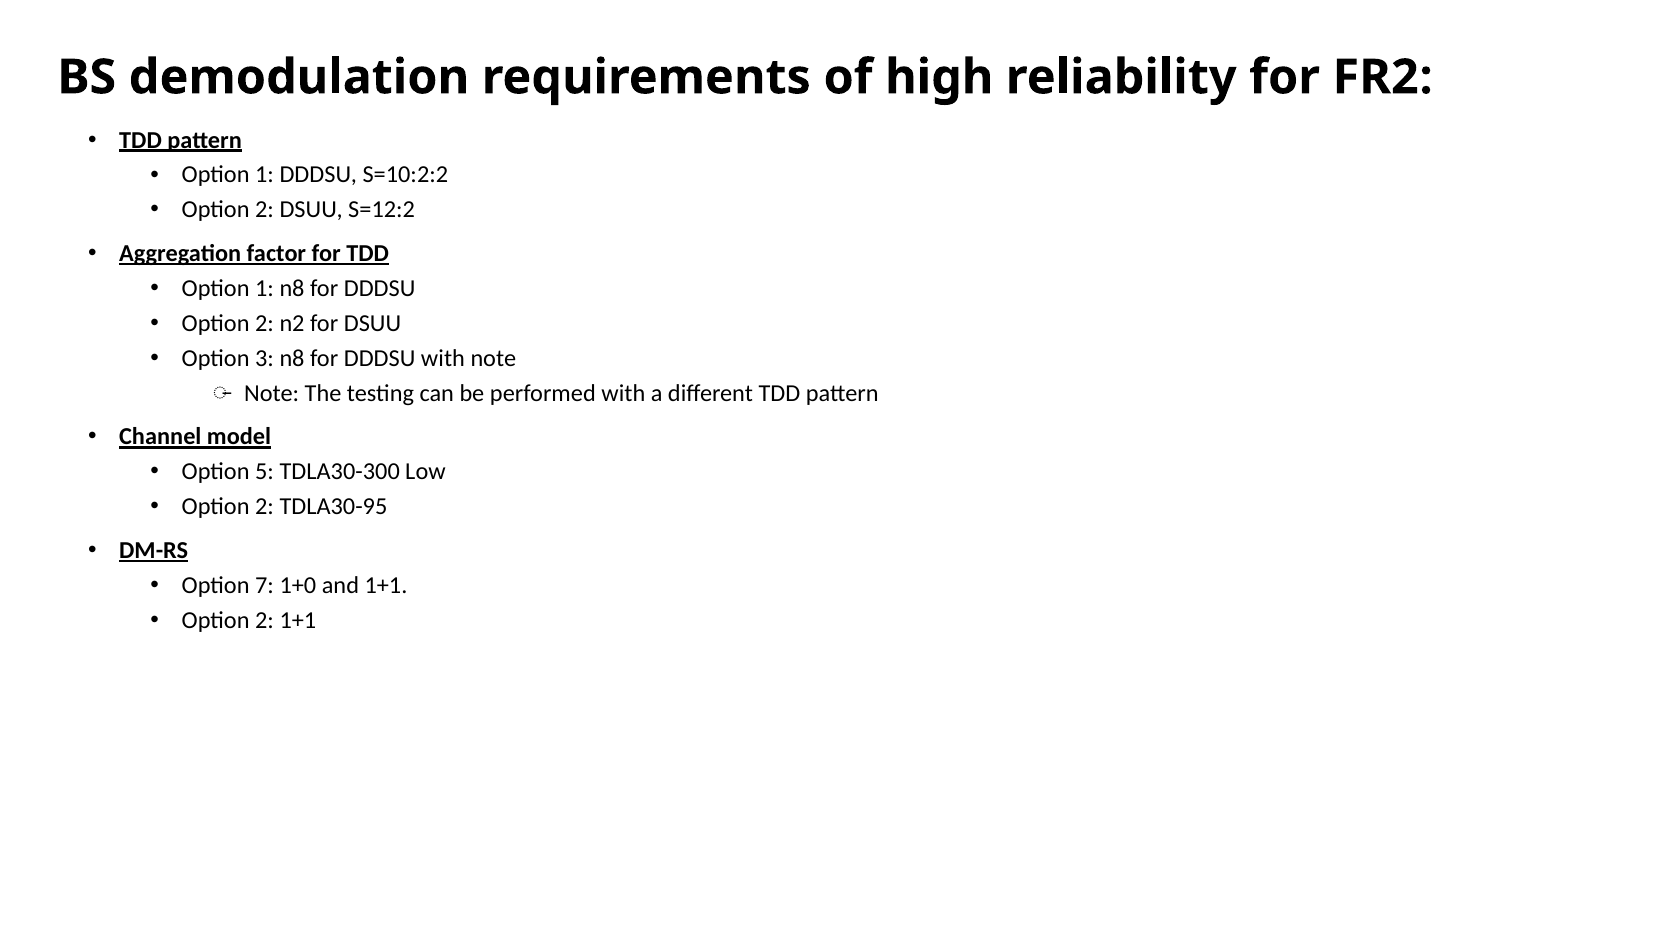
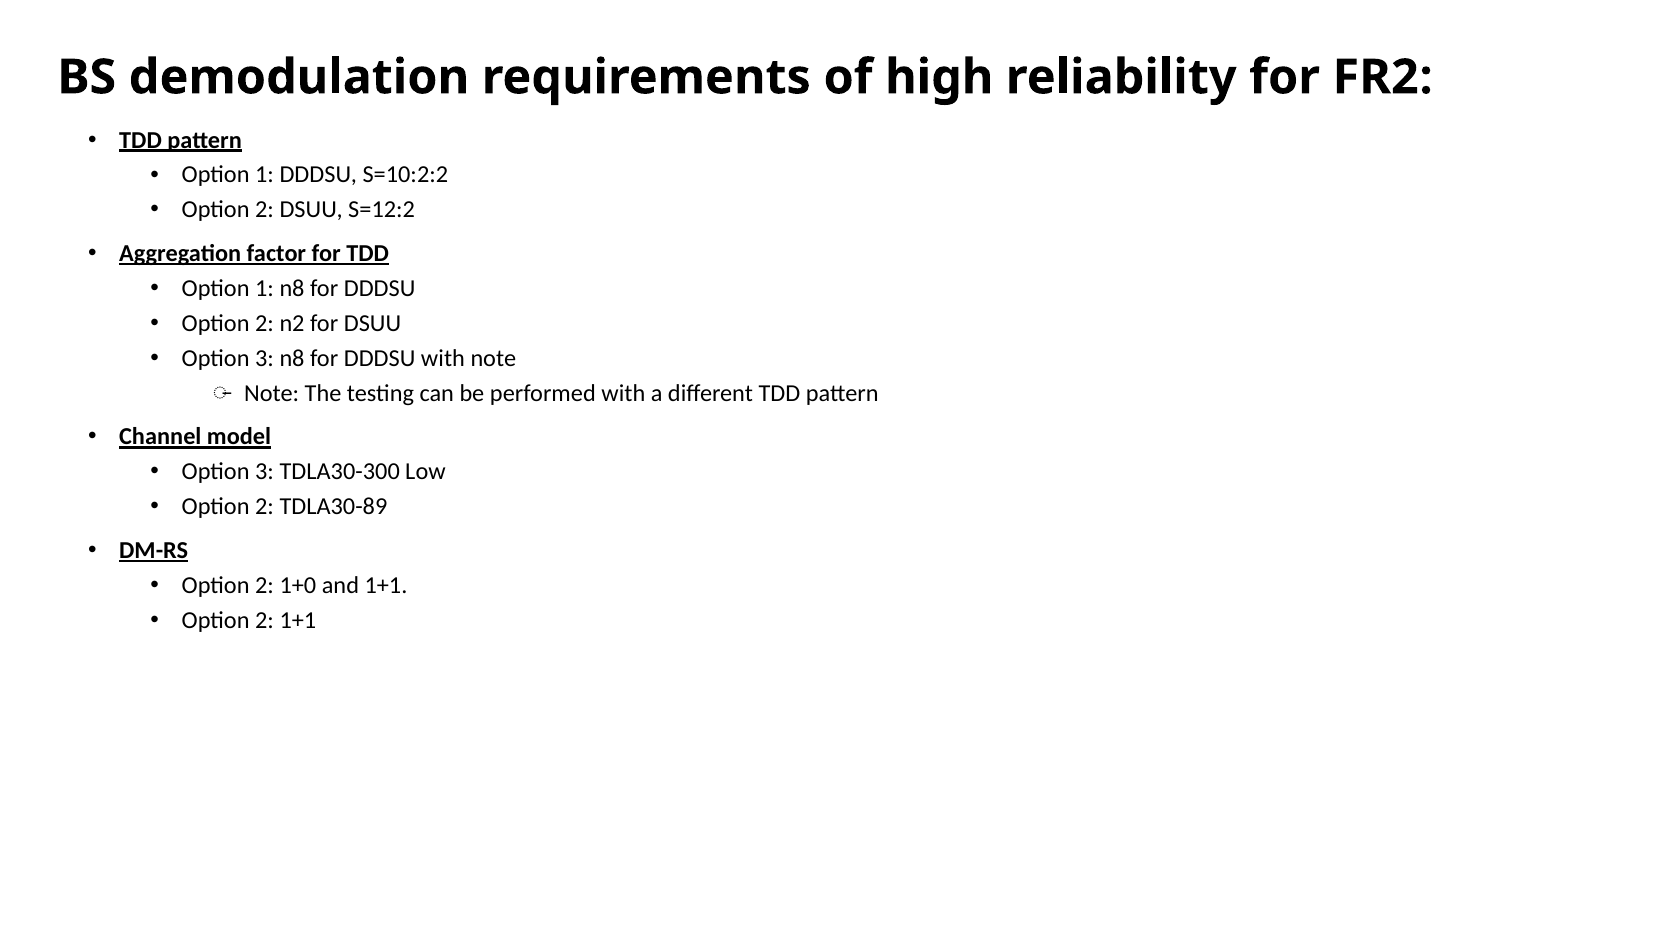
5 at (265, 472): 5 -> 3
TDLA30-95: TDLA30-95 -> TDLA30-89
7 at (265, 585): 7 -> 2
